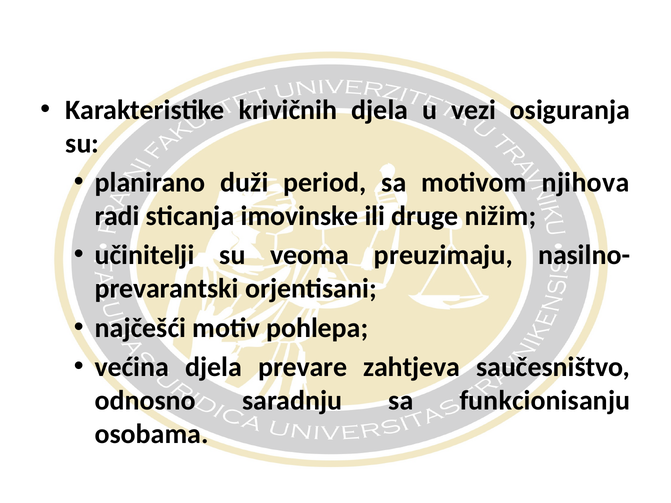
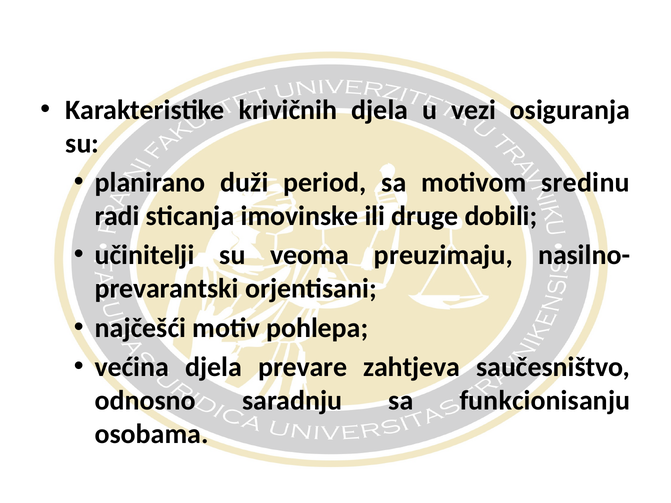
njihova: njihova -> sredinu
nižim: nižim -> dobili
